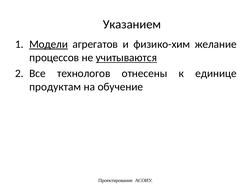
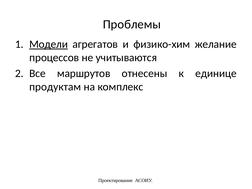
Указанием: Указанием -> Проблемы
учитываются underline: present -> none
технологов: технологов -> маршрутов
обучение: обучение -> комплекс
